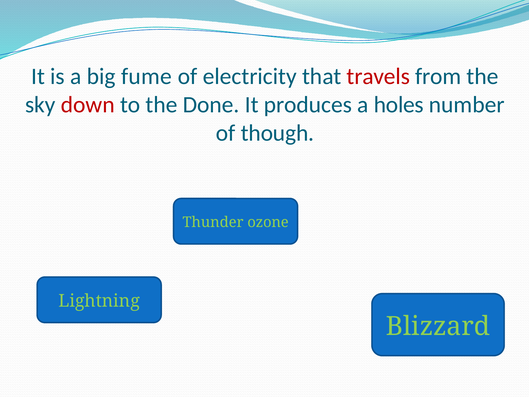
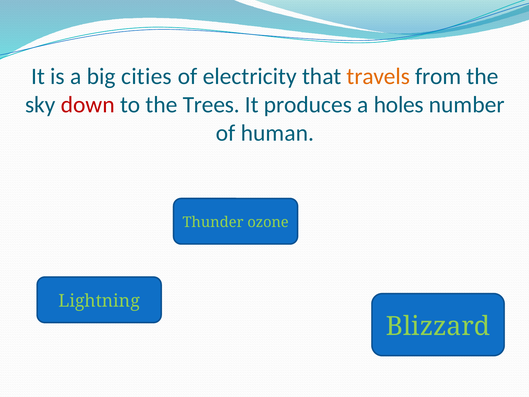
fume: fume -> cities
travels colour: red -> orange
Done: Done -> Trees
though: though -> human
